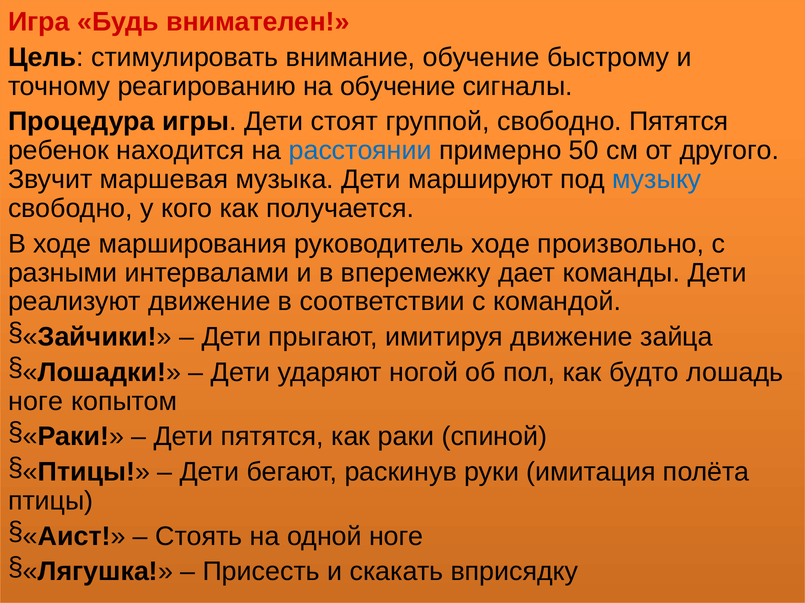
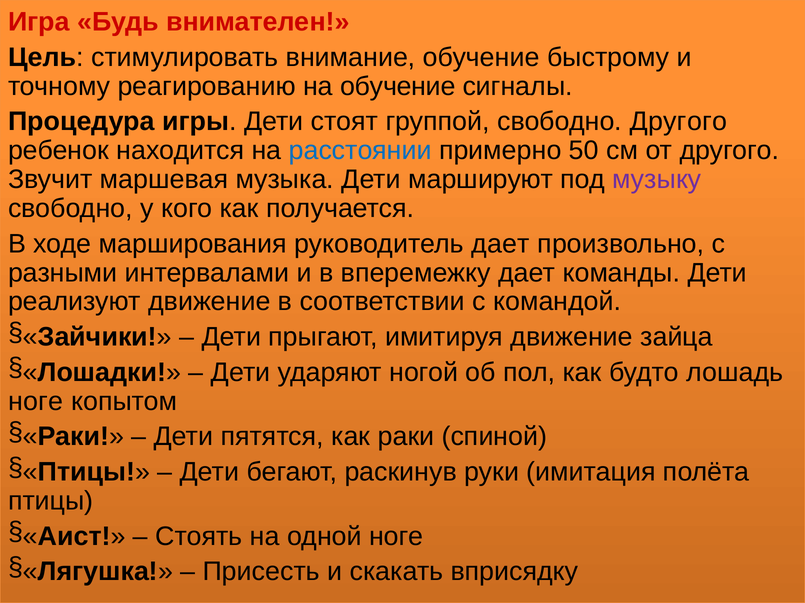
свободно Пятятся: Пятятся -> Другого
музыку colour: blue -> purple
руководитель ходе: ходе -> дает
